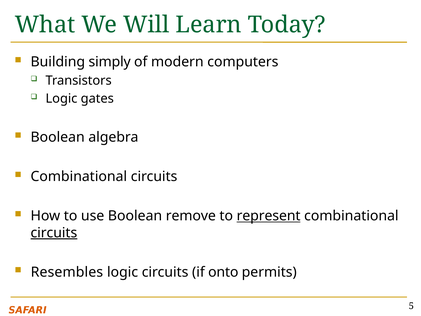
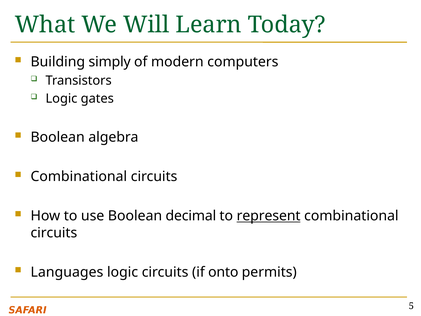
remove: remove -> decimal
circuits at (54, 233) underline: present -> none
Resembles: Resembles -> Languages
